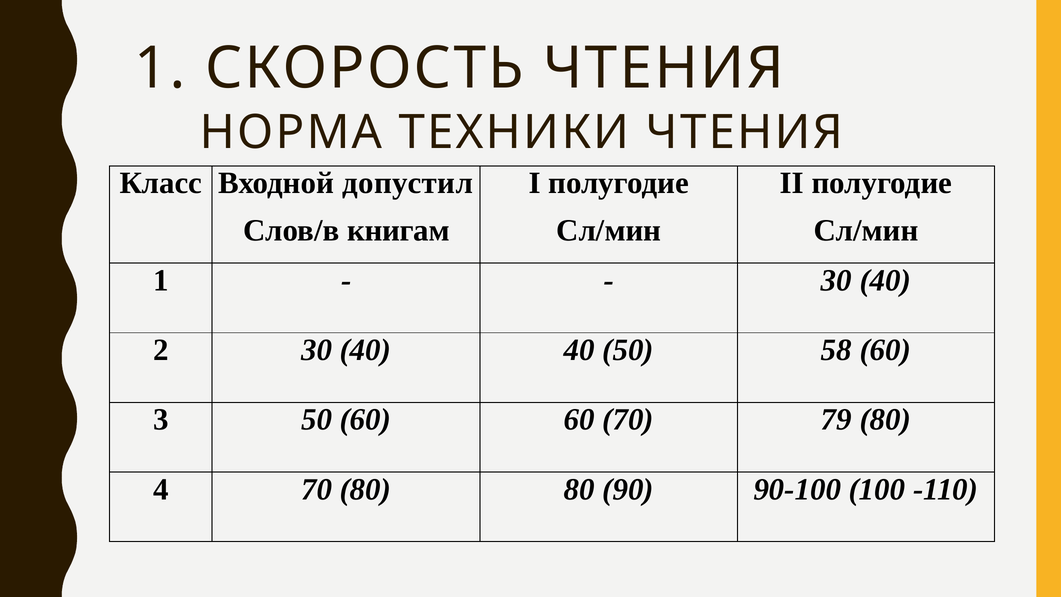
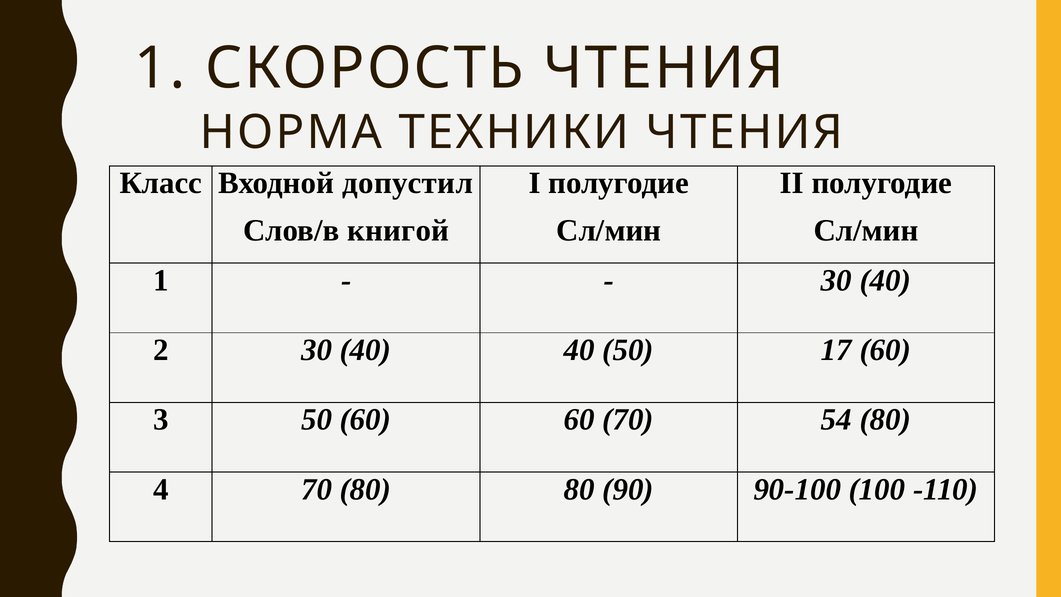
книгам: книгам -> книгой
58: 58 -> 17
79: 79 -> 54
